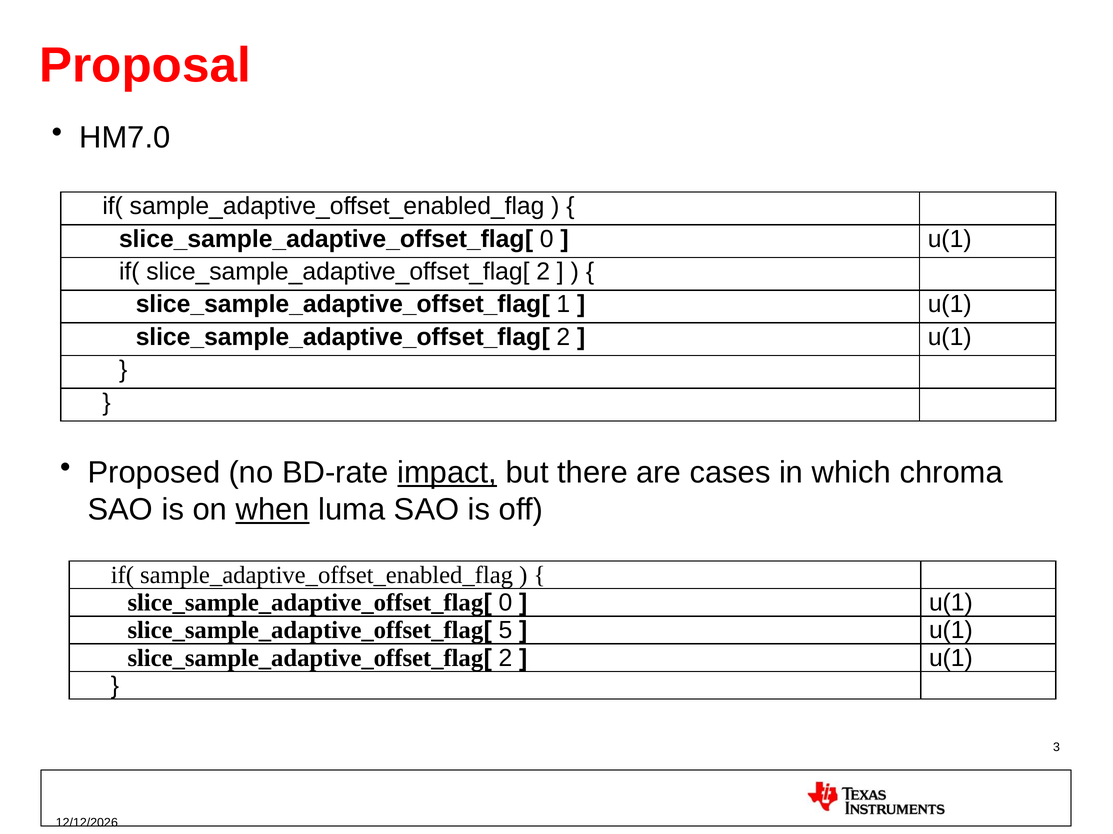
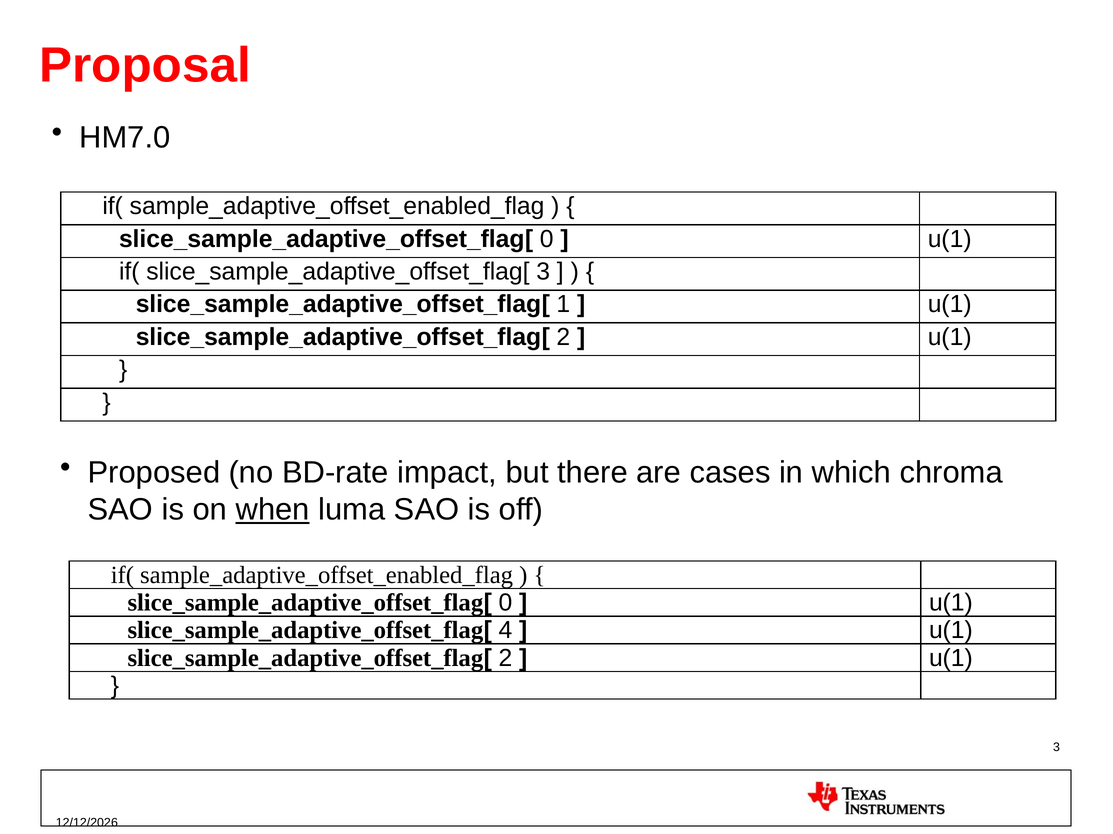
2 at (543, 272): 2 -> 3
impact underline: present -> none
5: 5 -> 4
